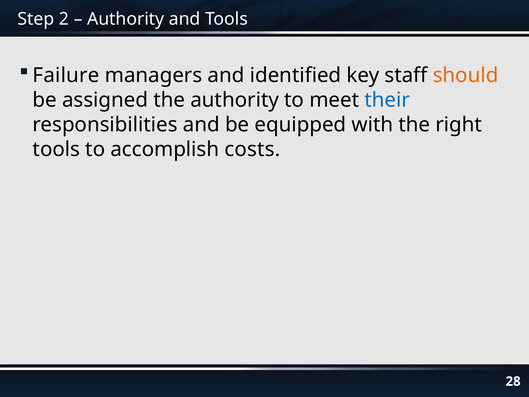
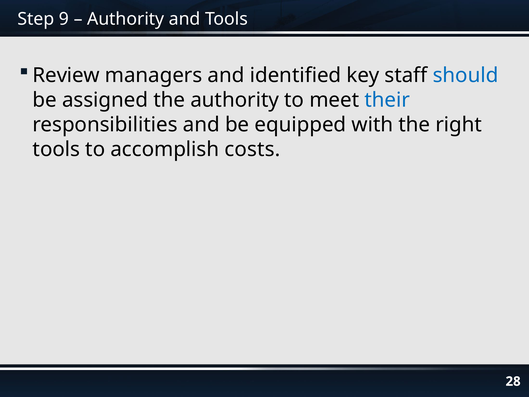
2: 2 -> 9
Failure: Failure -> Review
should colour: orange -> blue
